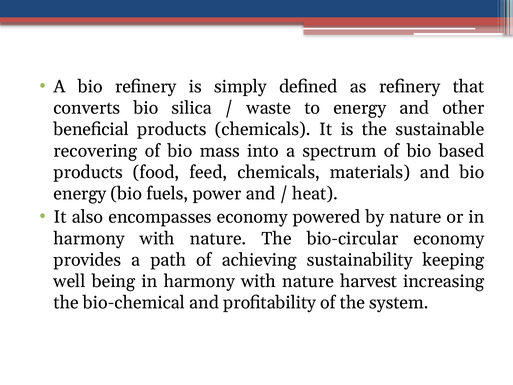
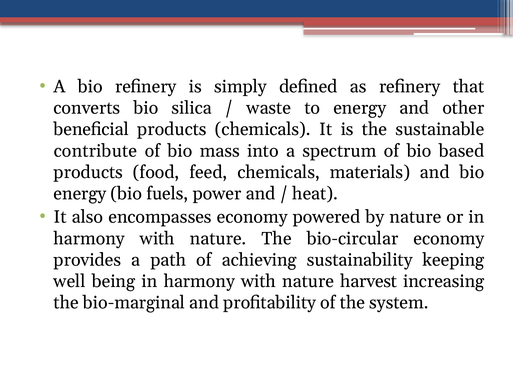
recovering: recovering -> contribute
bio-chemical: bio-chemical -> bio-marginal
